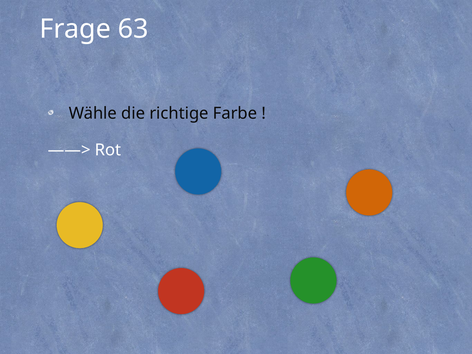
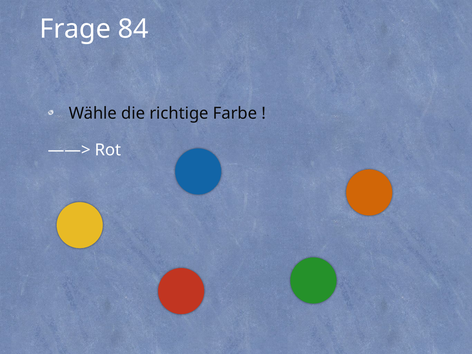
63: 63 -> 84
